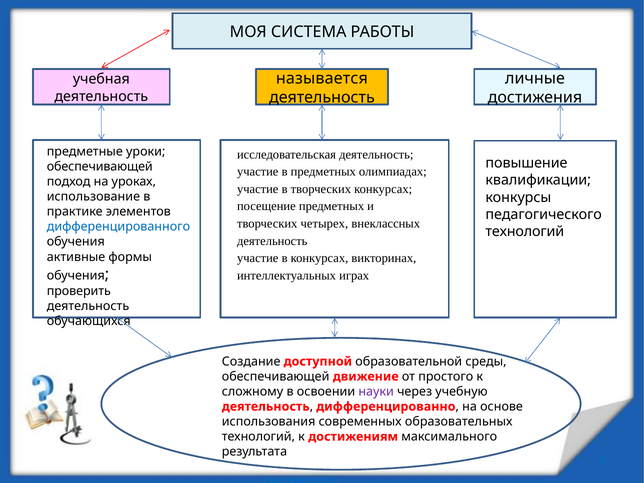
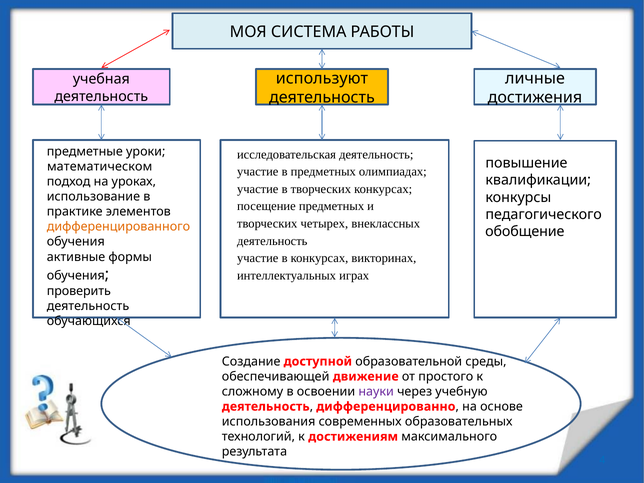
называется: называется -> используют
обеспечивающей at (100, 167): обеспечивающей -> математическом
дифференцированного colour: blue -> orange
технологий at (525, 232): технологий -> обобщение
